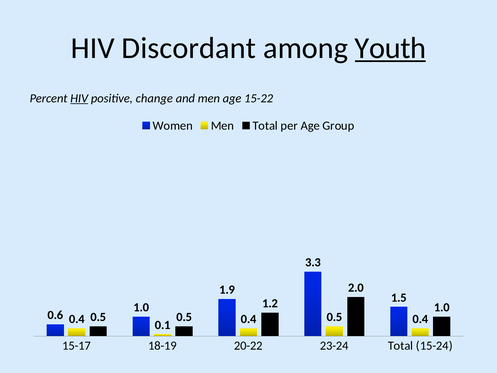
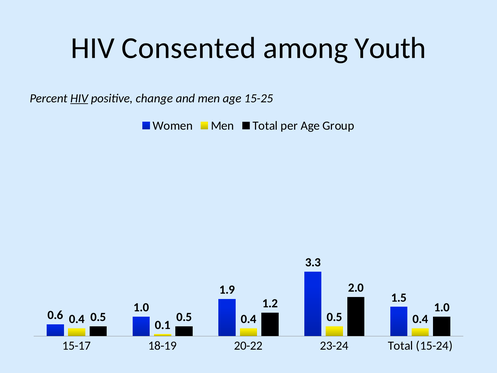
Discordant: Discordant -> Consented
Youth underline: present -> none
15-22: 15-22 -> 15-25
